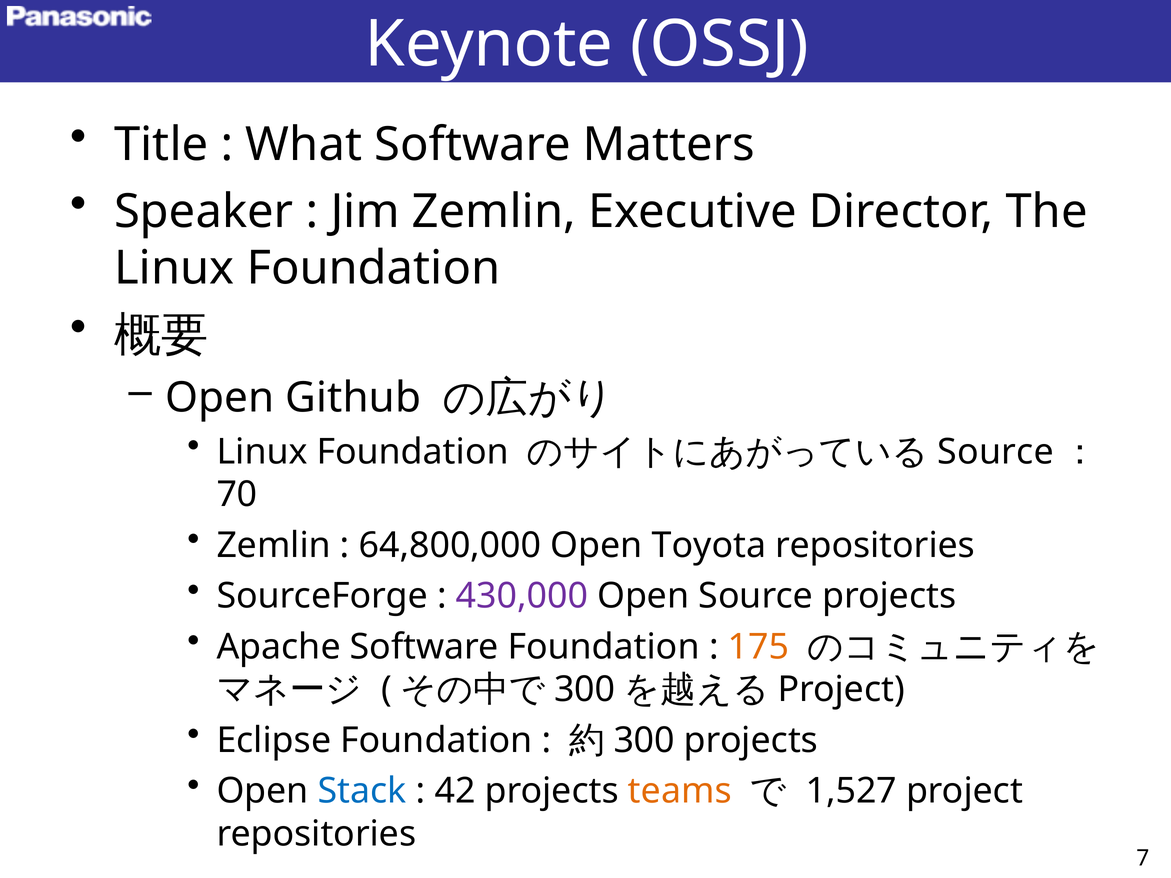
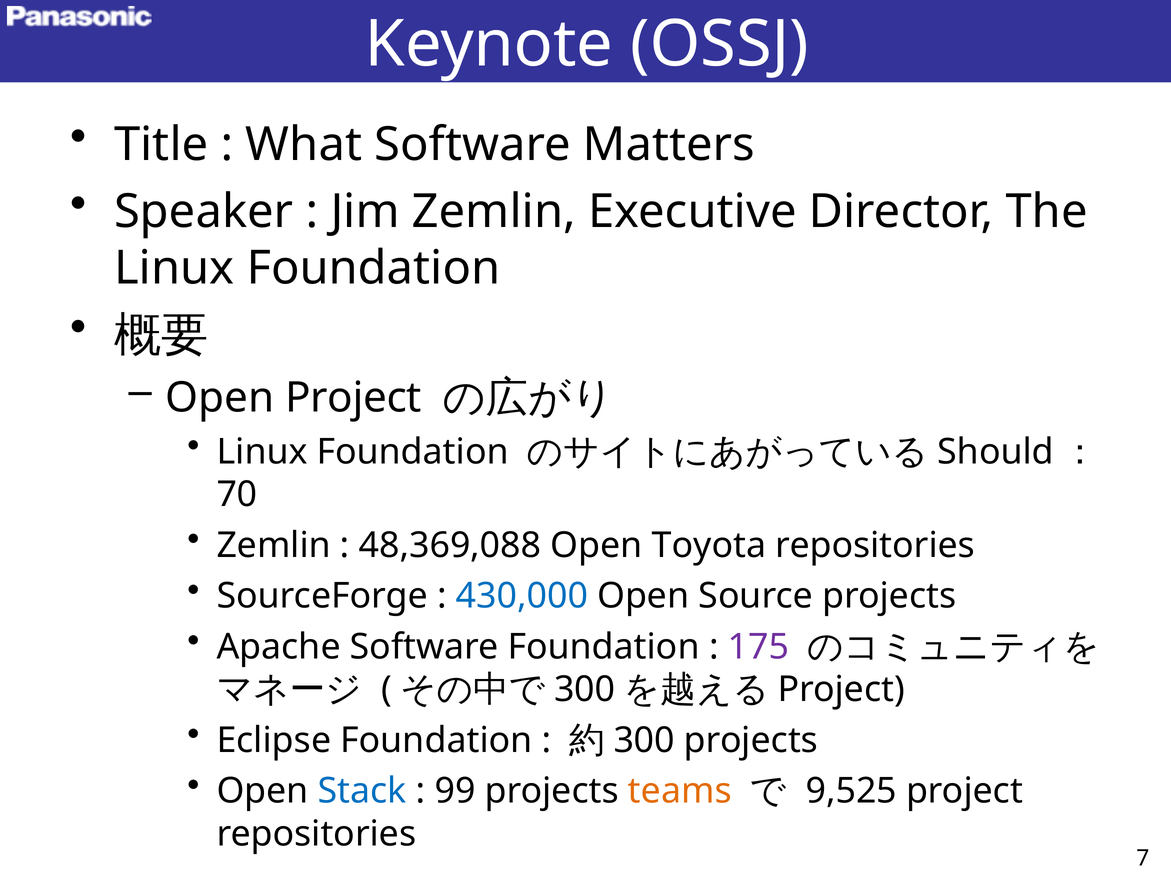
Open Github: Github -> Project
Source at (996, 452): Source -> Should
64,800,000: 64,800,000 -> 48,369,088
430,000 colour: purple -> blue
175 colour: orange -> purple
42: 42 -> 99
1,527: 1,527 -> 9,525
